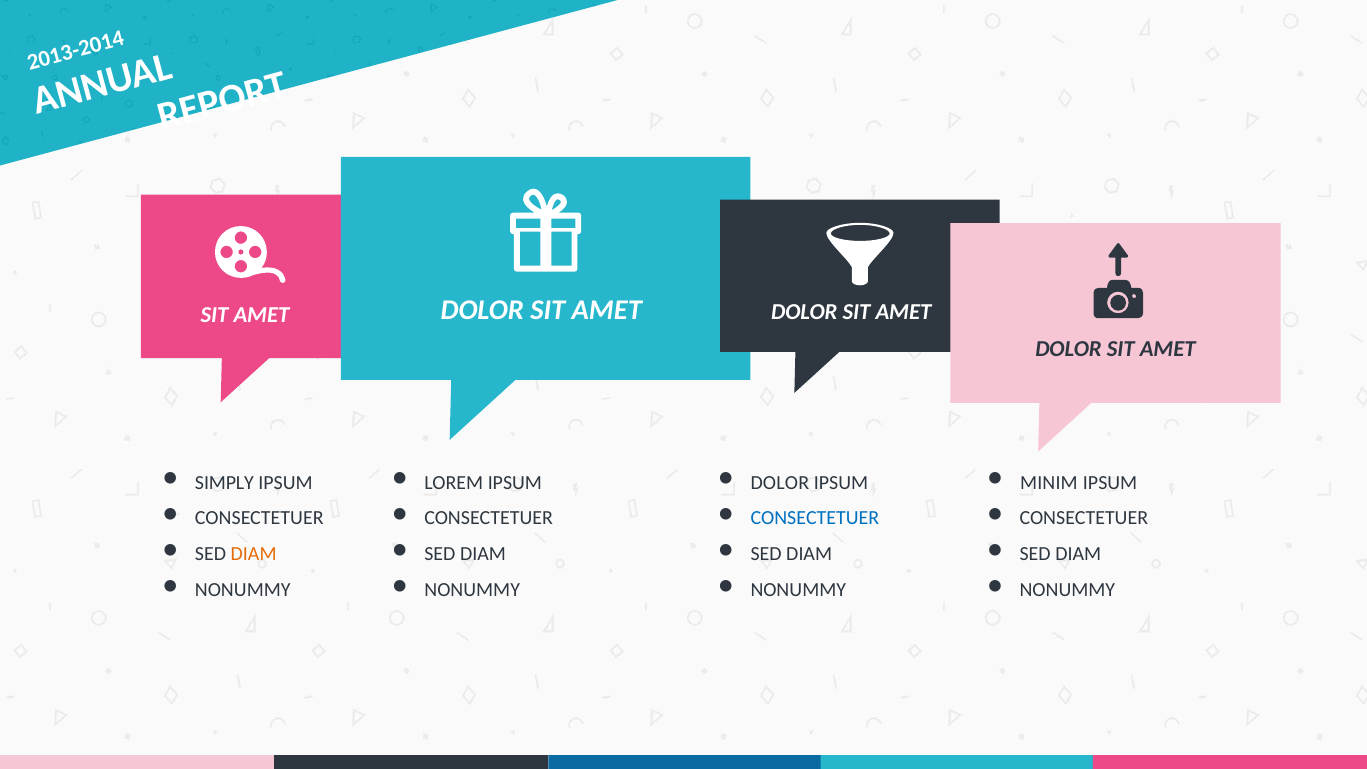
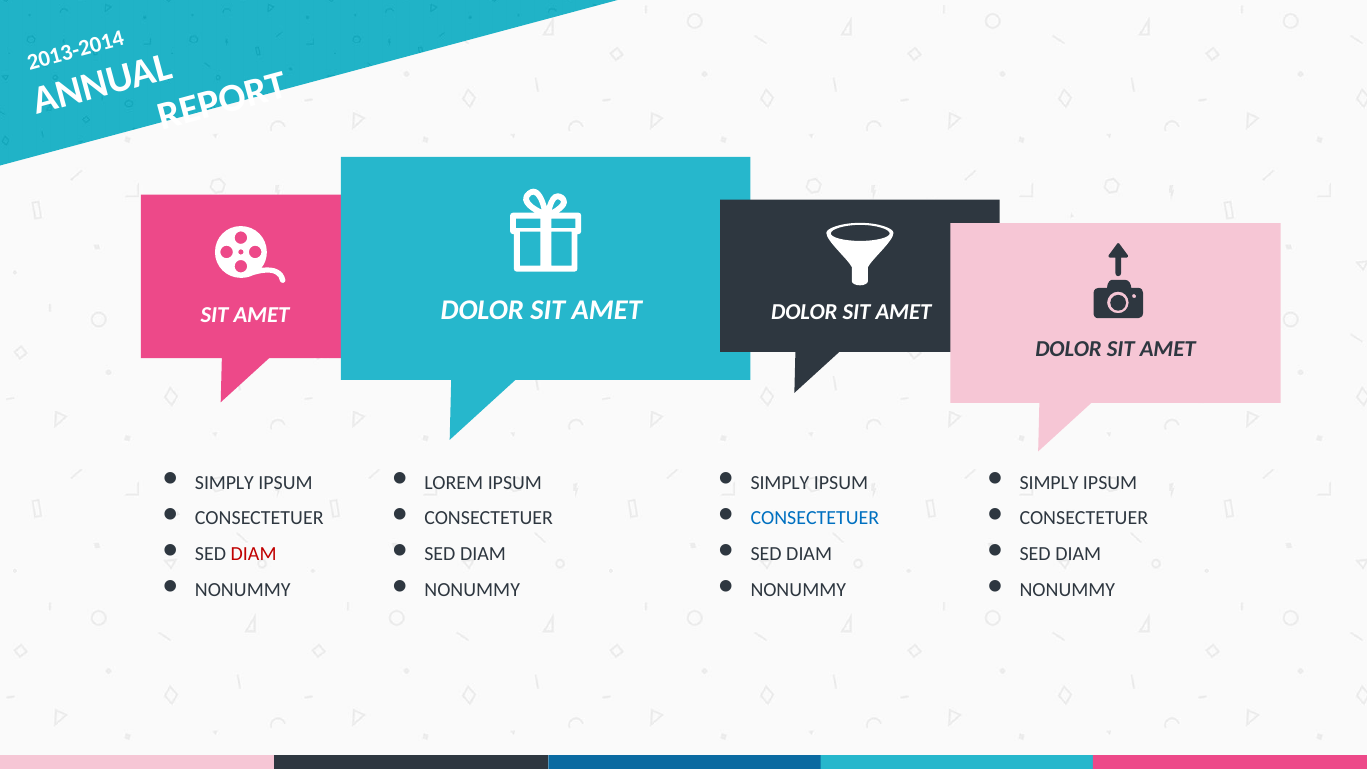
DOLOR at (780, 482): DOLOR -> SIMPLY
MINIM at (1049, 482): MINIM -> SIMPLY
DIAM at (254, 554) colour: orange -> red
